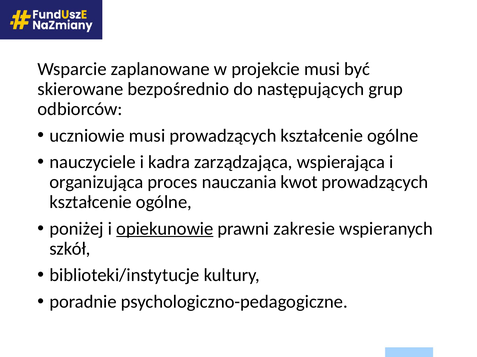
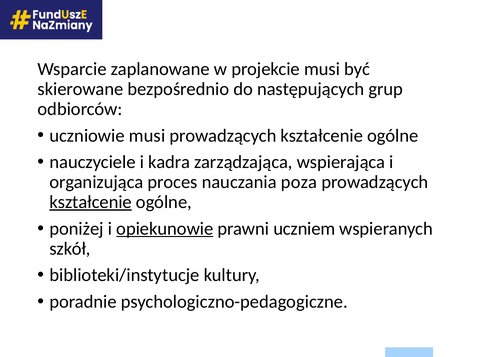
kwot: kwot -> poza
kształcenie at (91, 202) underline: none -> present
zakresie: zakresie -> uczniem
